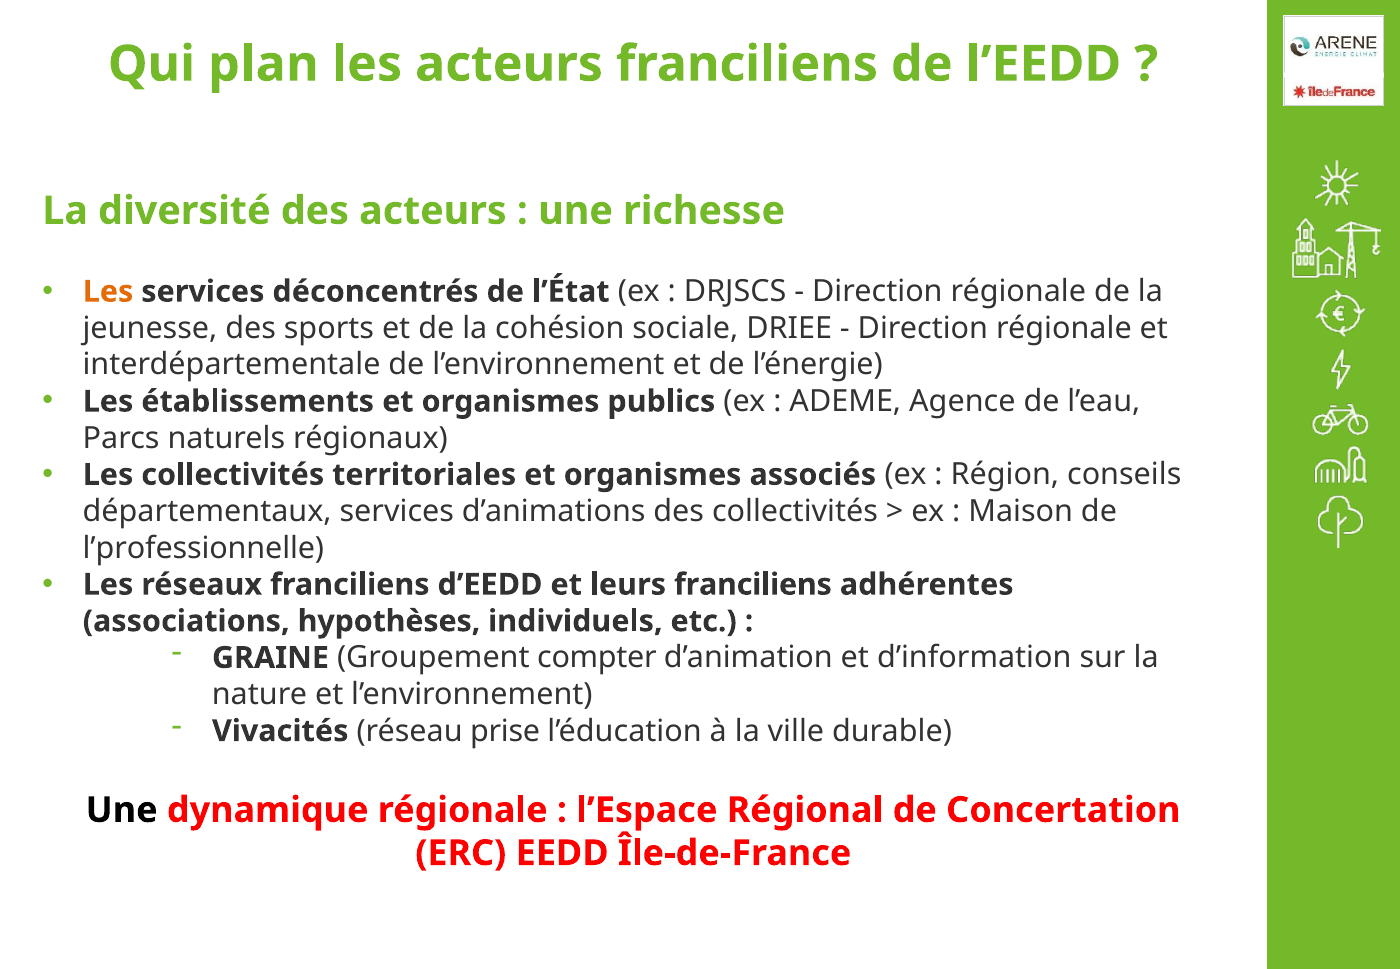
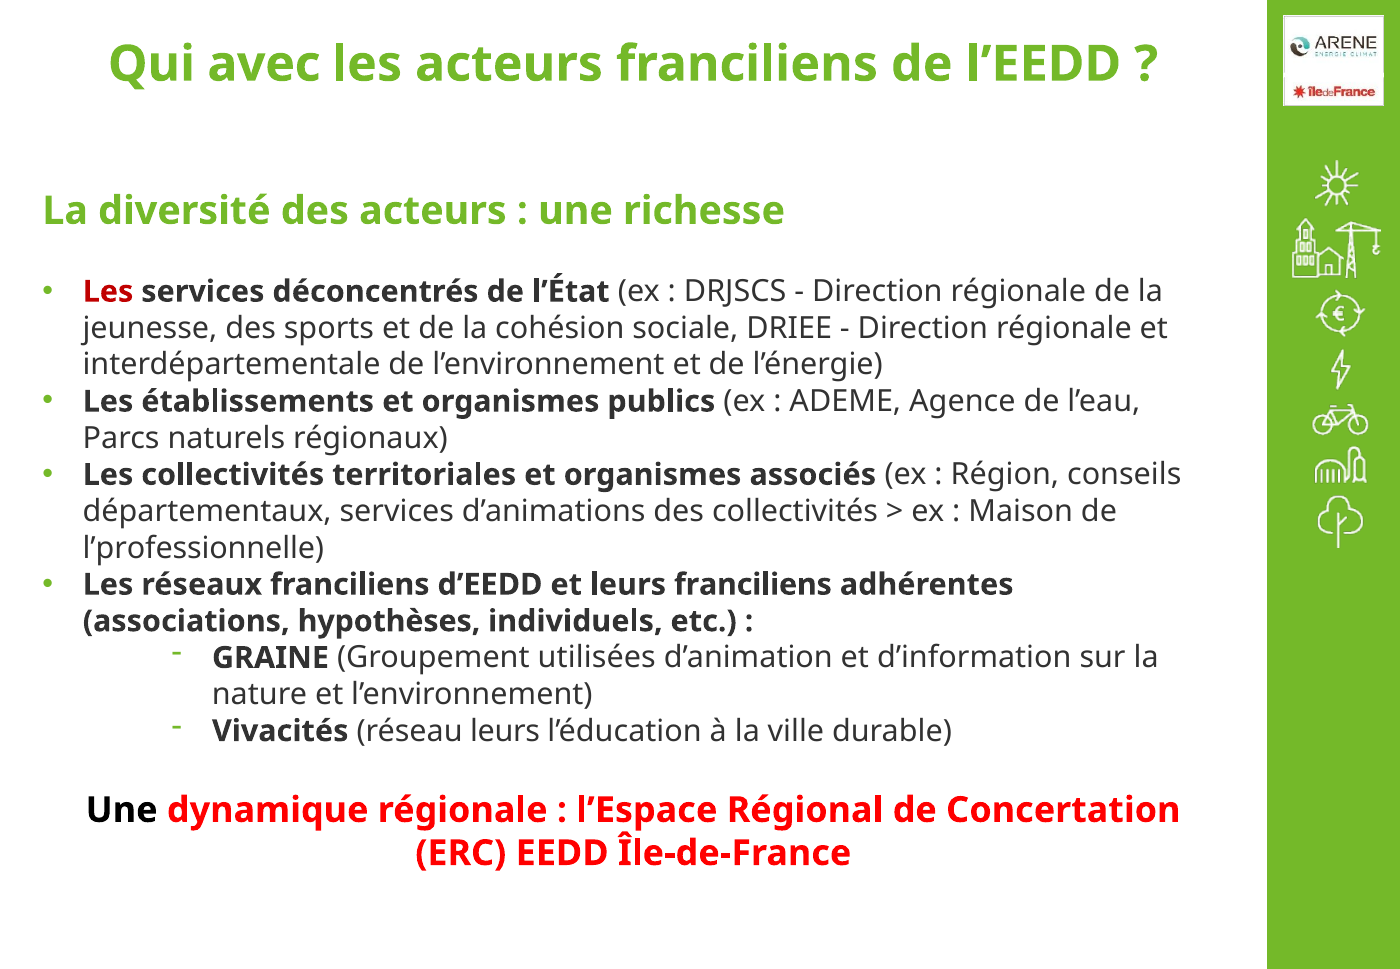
plan: plan -> avec
Les at (108, 292) colour: orange -> red
compter: compter -> utilisées
réseau prise: prise -> leurs
